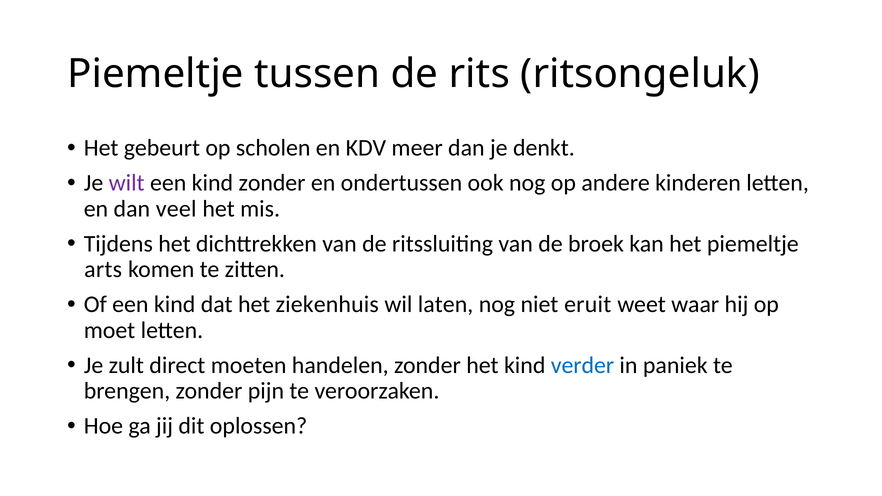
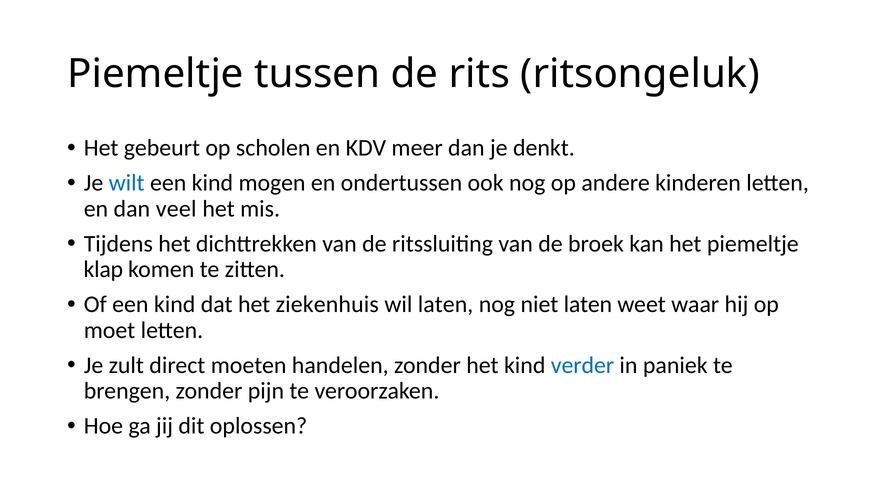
wilt colour: purple -> blue
kind zonder: zonder -> mogen
arts: arts -> klap
niet eruit: eruit -> laten
